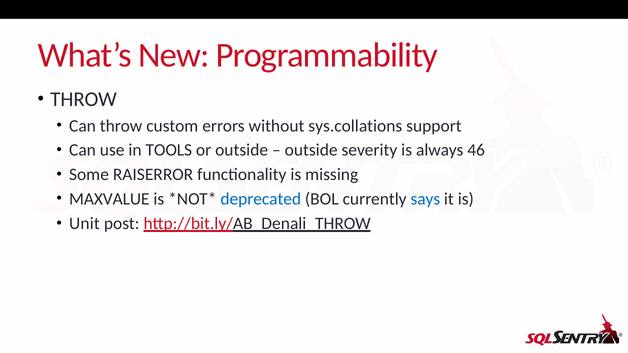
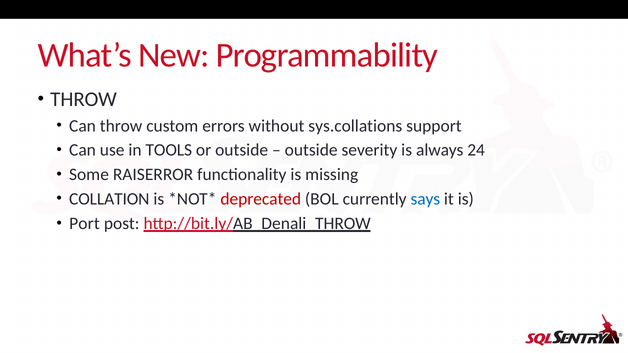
46: 46 -> 24
MAXVALUE: MAXVALUE -> COLLATION
deprecated colour: blue -> red
Unit: Unit -> Port
